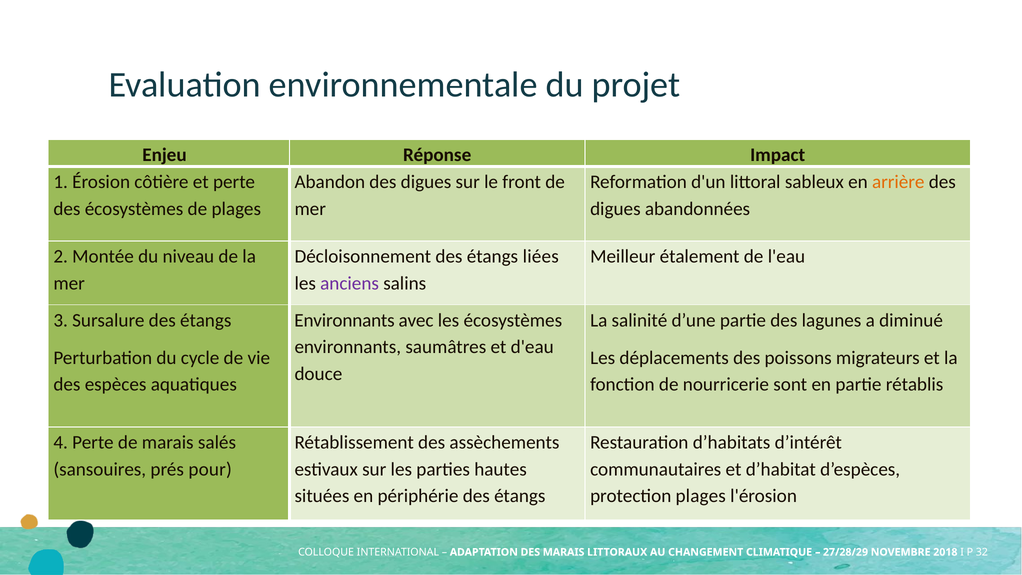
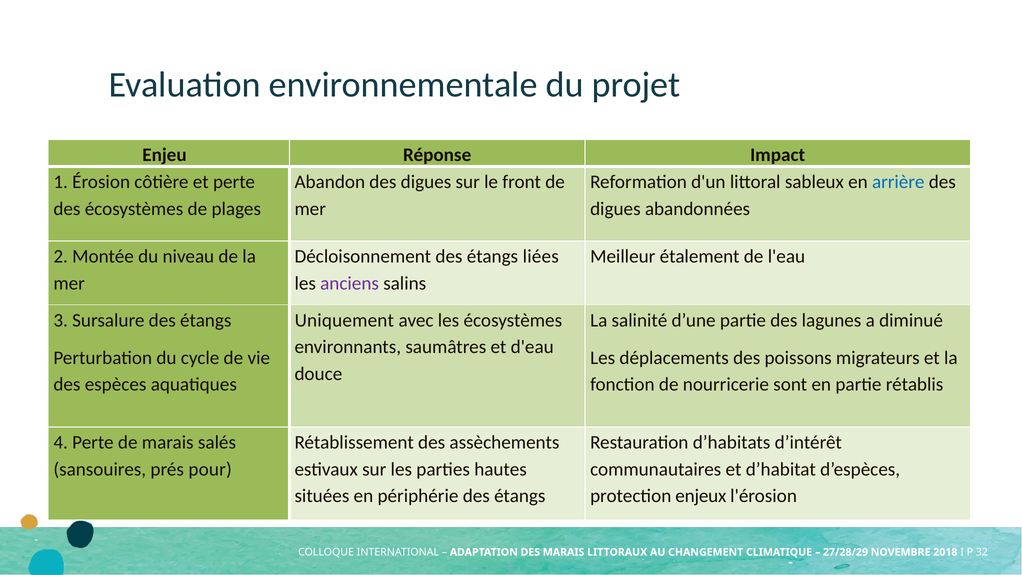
arrière colour: orange -> blue
Environnants at (345, 320): Environnants -> Uniquement
protection plages: plages -> enjeux
